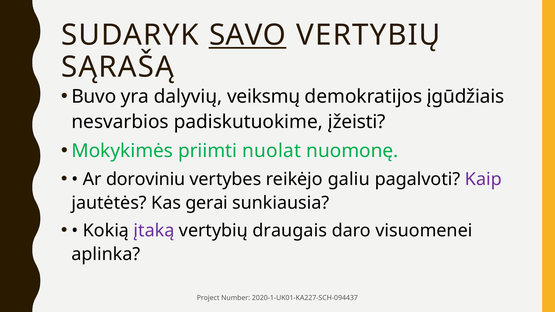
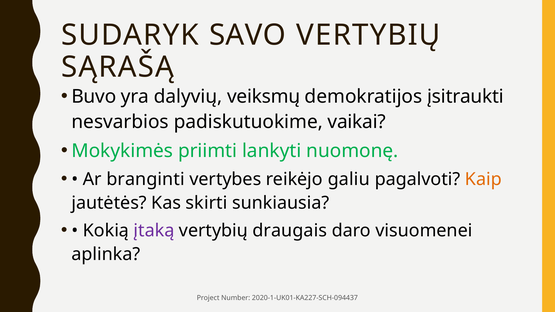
SAVO underline: present -> none
įgūdžiais: įgūdžiais -> įsitraukti
įžeisti: įžeisti -> vaikai
nuolat: nuolat -> lankyti
doroviniu: doroviniu -> branginti
Kaip colour: purple -> orange
gerai: gerai -> skirti
